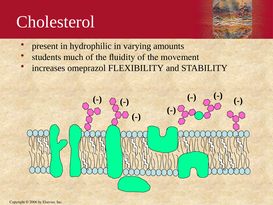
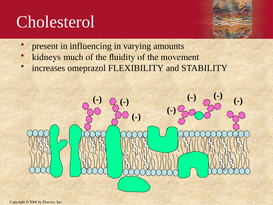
hydrophilic: hydrophilic -> influencing
students: students -> kidneys
